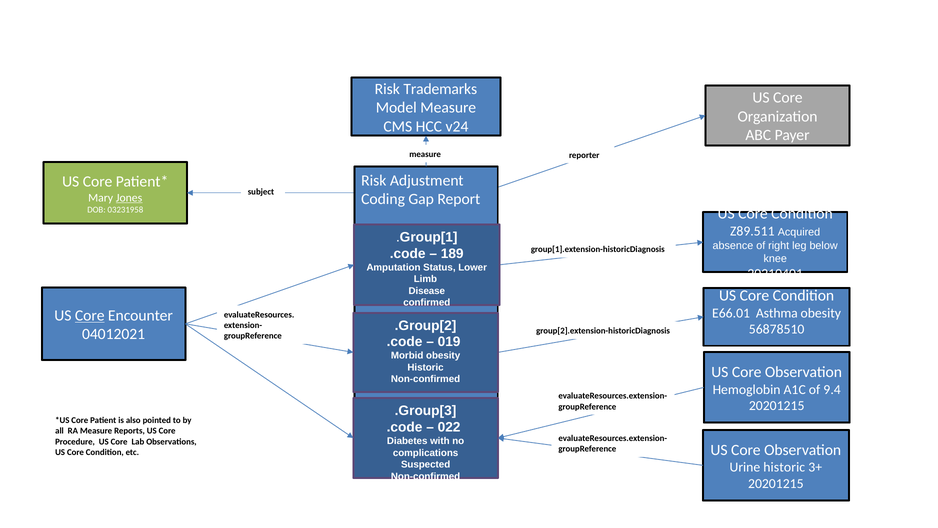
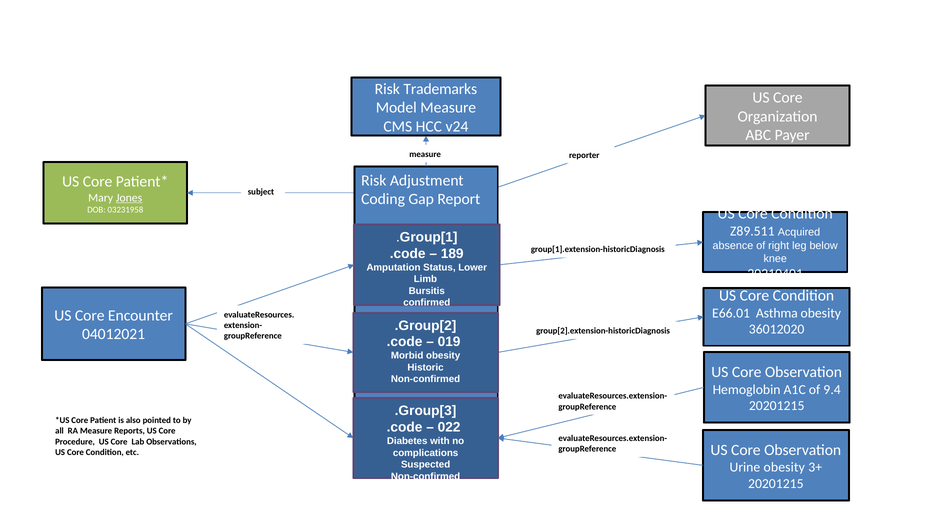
Disease: Disease -> Bursitis
Core at (90, 315) underline: present -> none
56878510: 56878510 -> 36012020
Urine historic: historic -> obesity
